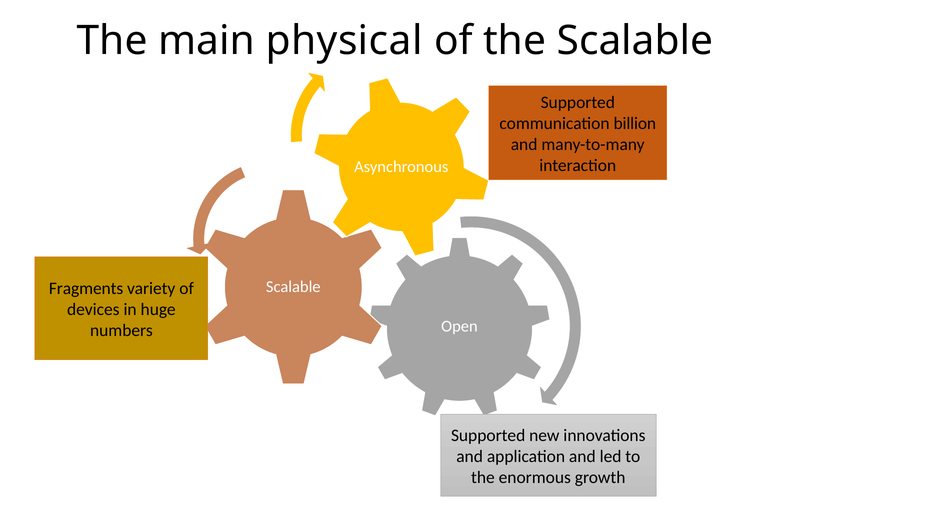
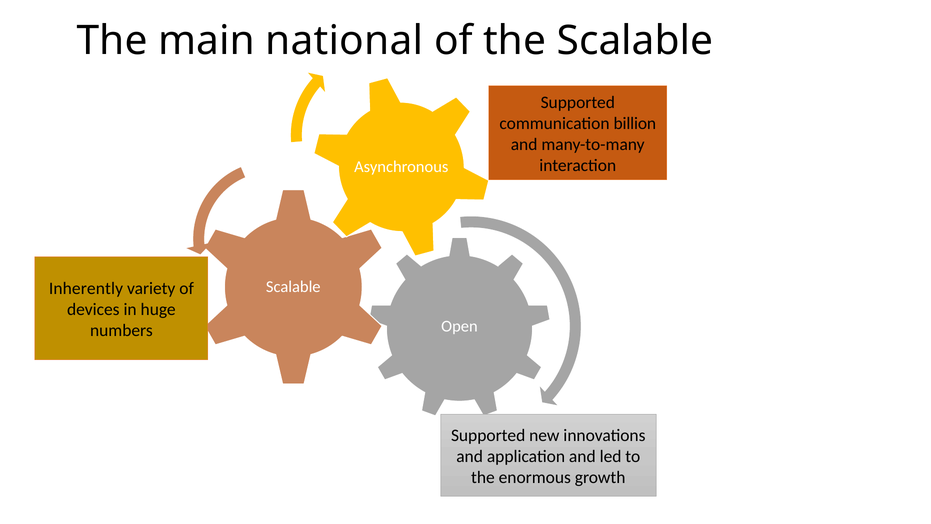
physical: physical -> national
Fragments: Fragments -> Inherently
